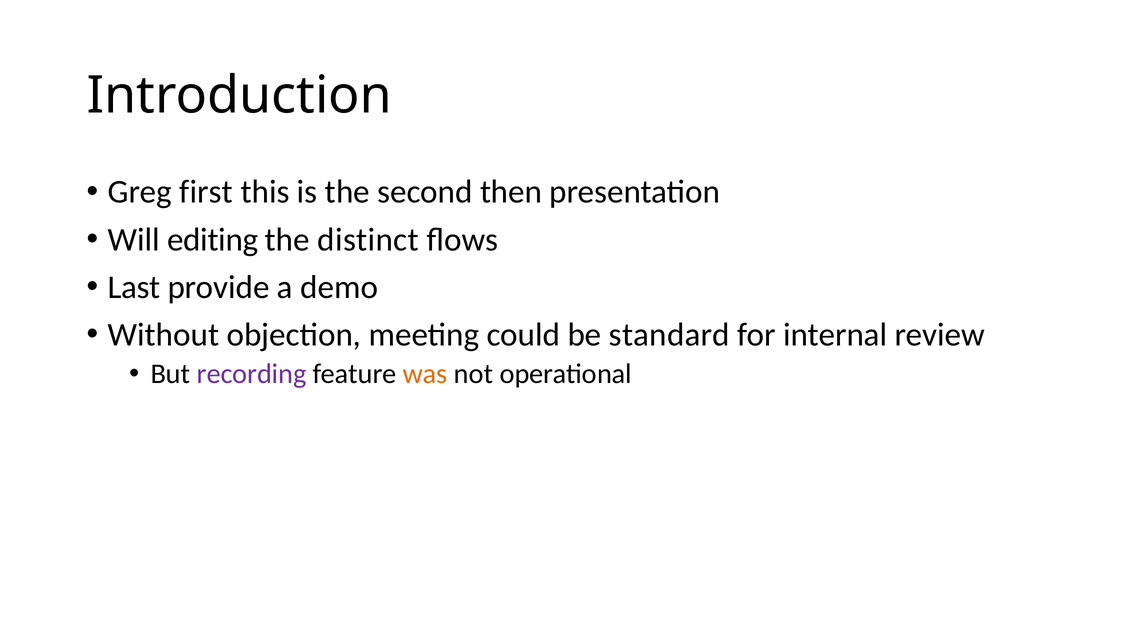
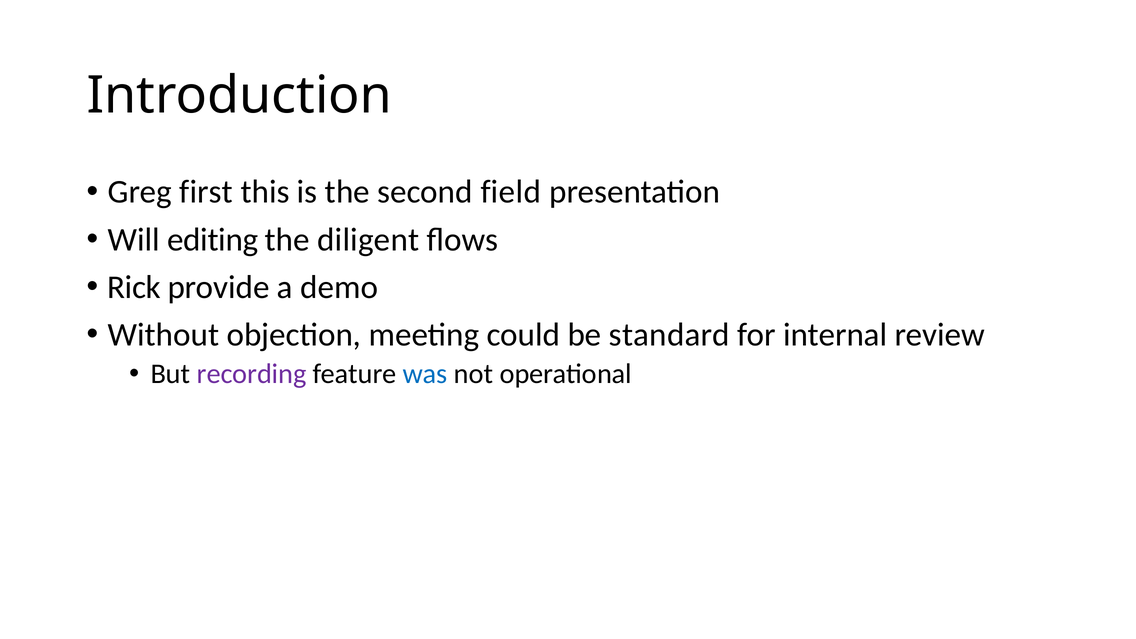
then: then -> field
distinct: distinct -> diligent
Last: Last -> Rick
was colour: orange -> blue
